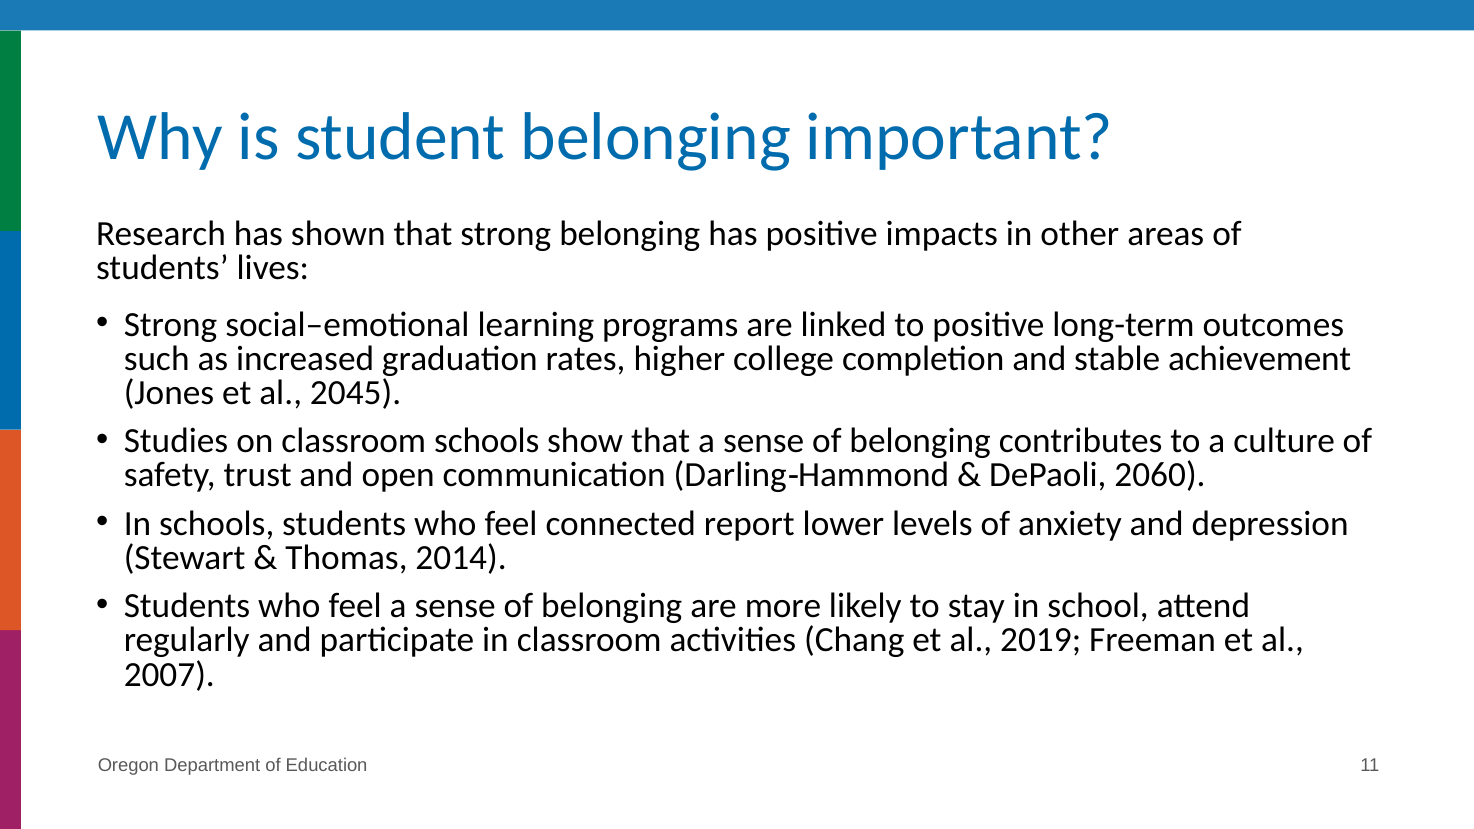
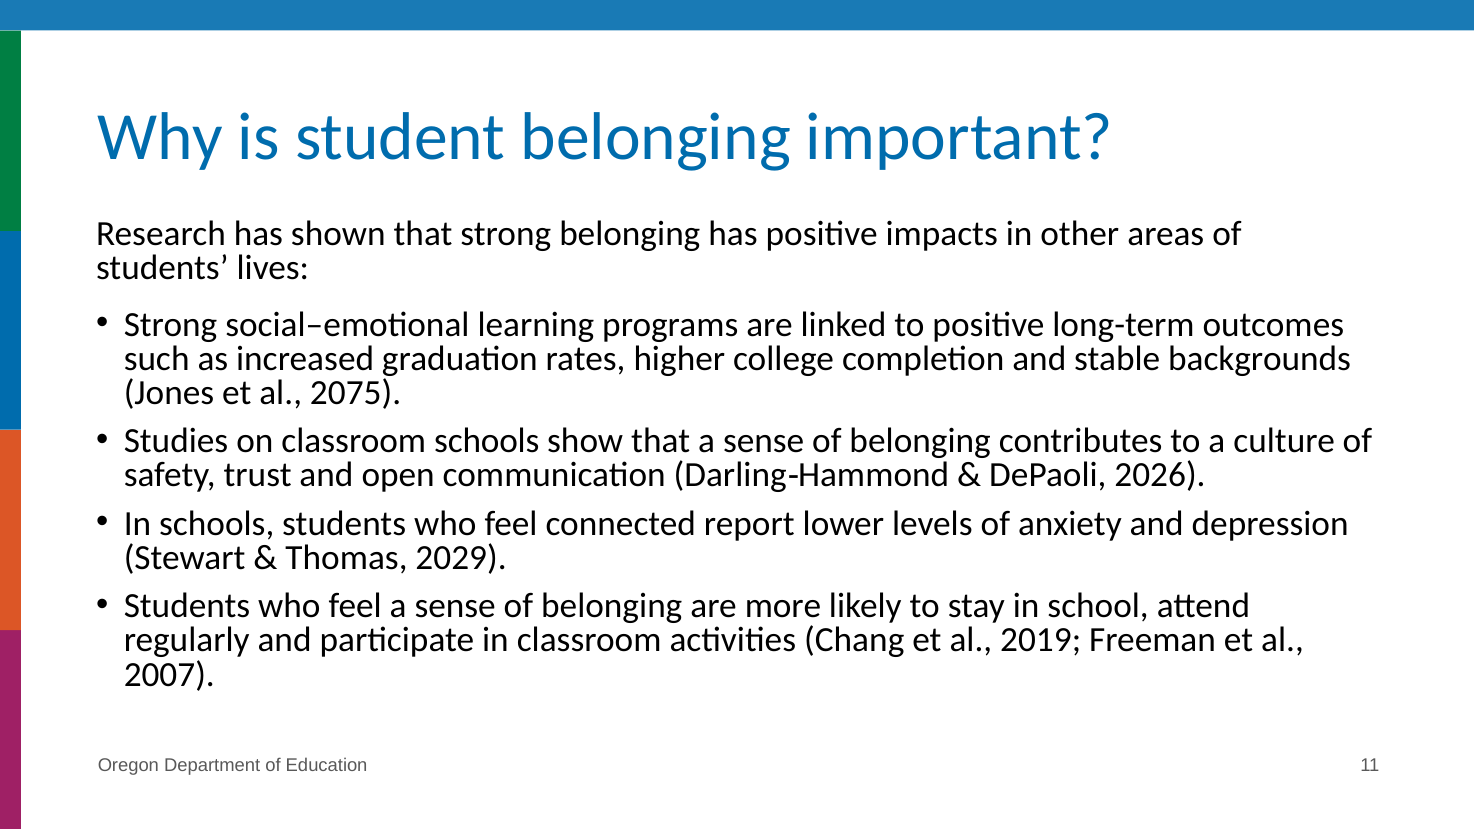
achievement: achievement -> backgrounds
2045: 2045 -> 2075
2060: 2060 -> 2026
2014: 2014 -> 2029
